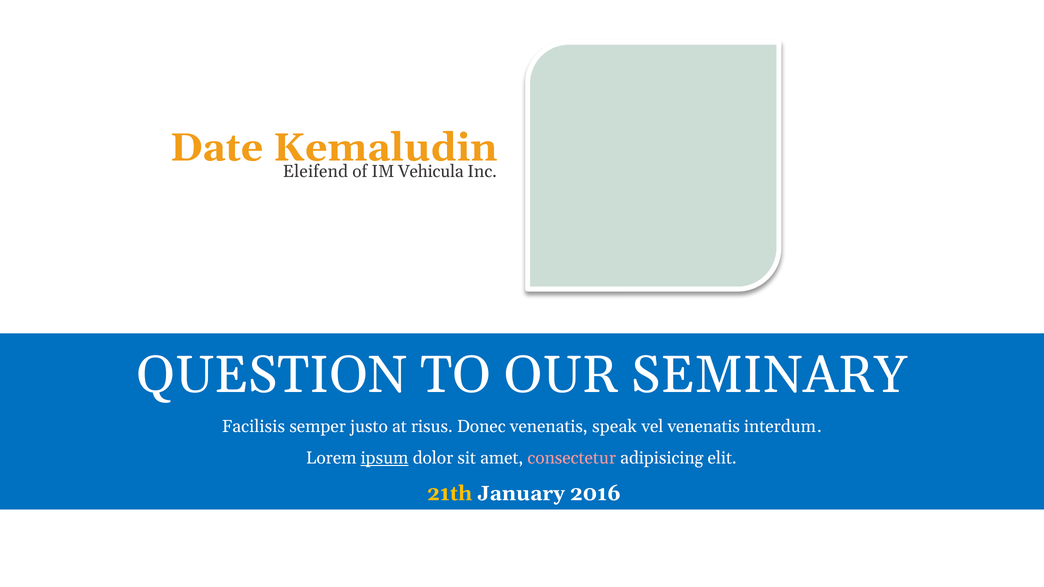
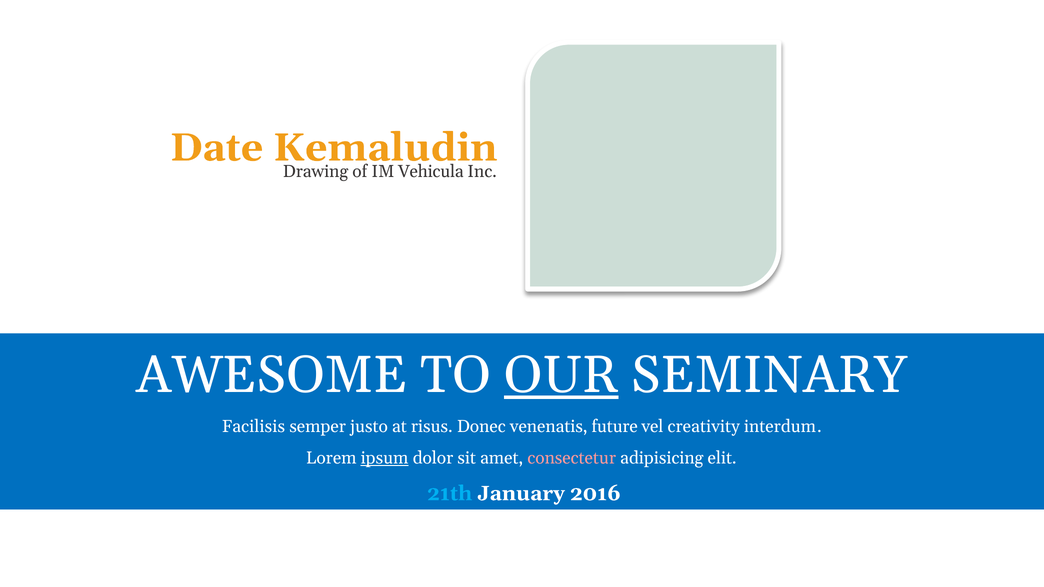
Eleifend: Eleifend -> Drawing
QUESTION: QUESTION -> AWESOME
OUR underline: none -> present
speak: speak -> future
vel venenatis: venenatis -> creativity
21th colour: yellow -> light blue
